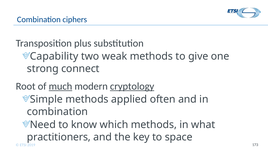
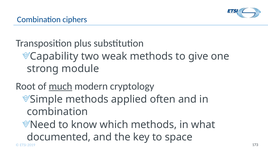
connect: connect -> module
cryptology underline: present -> none
practitioners: practitioners -> documented
